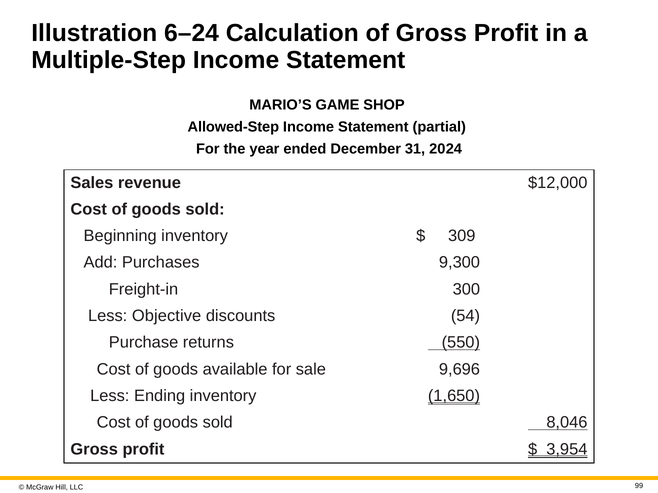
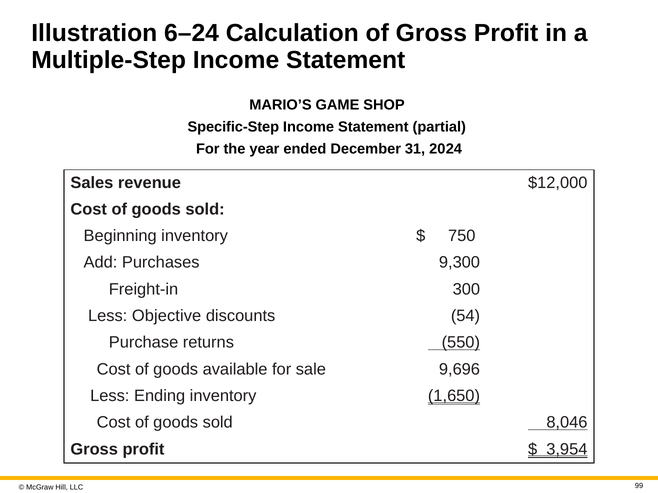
Allowed-Step: Allowed-Step -> Specific-Step
309: 309 -> 750
